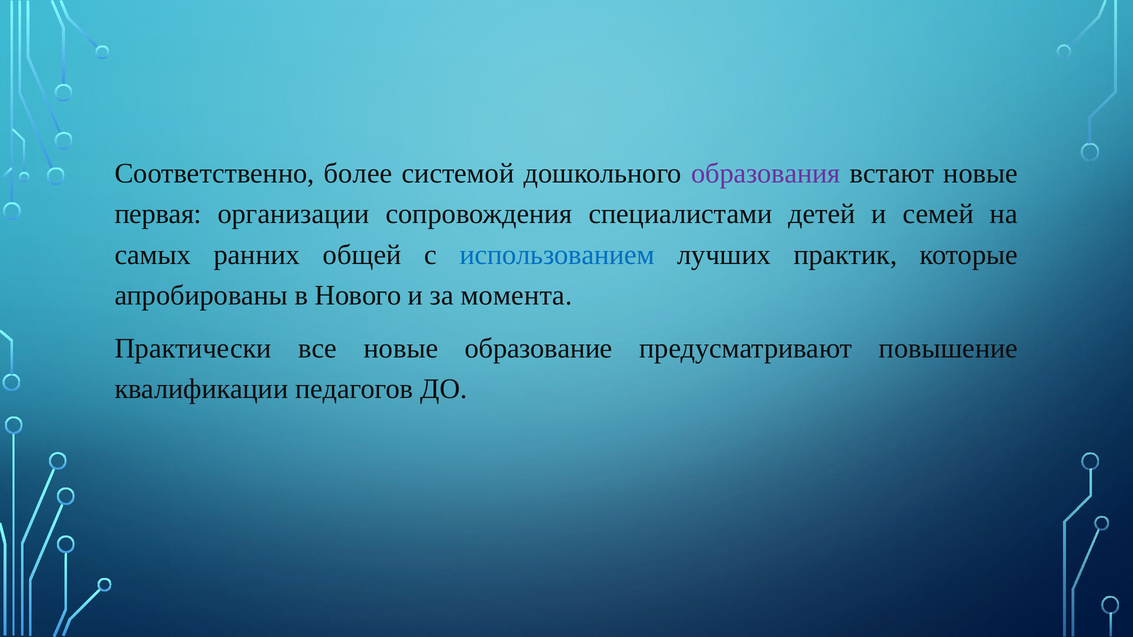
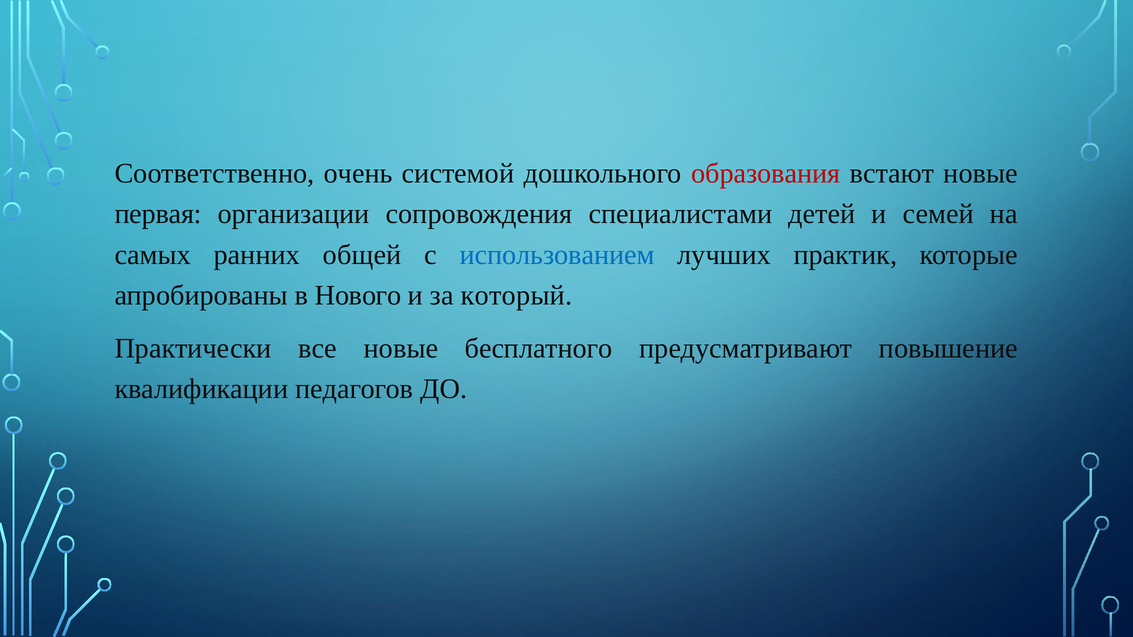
более: более -> очень
образования colour: purple -> red
момента: момента -> который
образование: образование -> бесплатного
